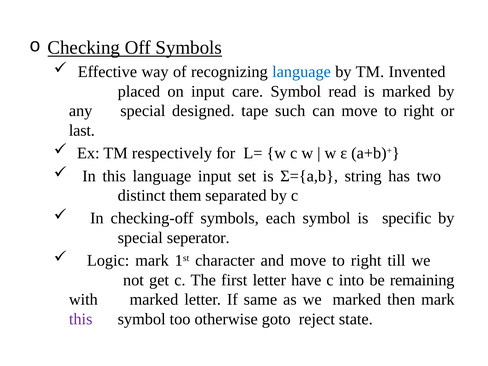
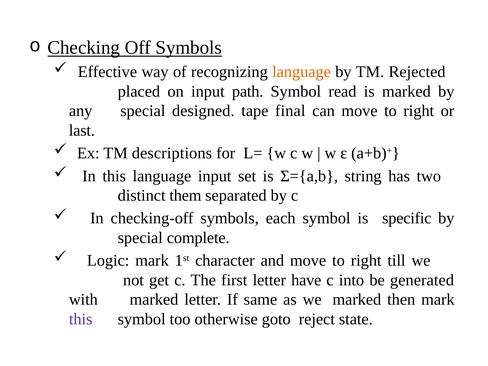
language at (302, 72) colour: blue -> orange
Invented: Invented -> Rejected
care: care -> path
such: such -> final
respectively: respectively -> descriptions
seperator: seperator -> complete
remaining: remaining -> generated
